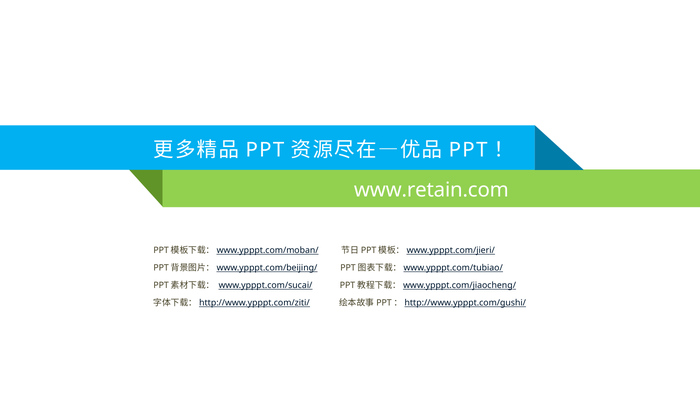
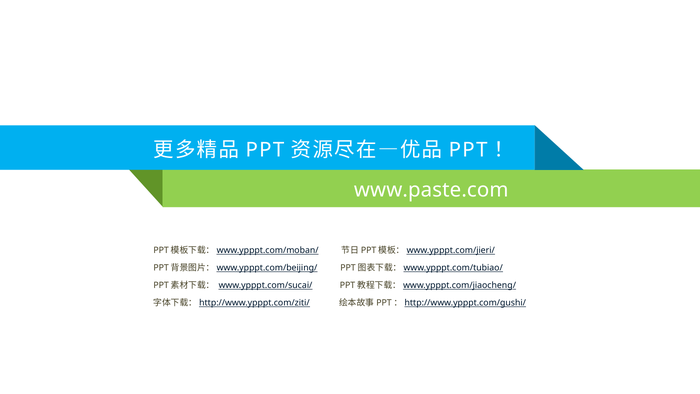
www.retain.com: www.retain.com -> www.paste.com
